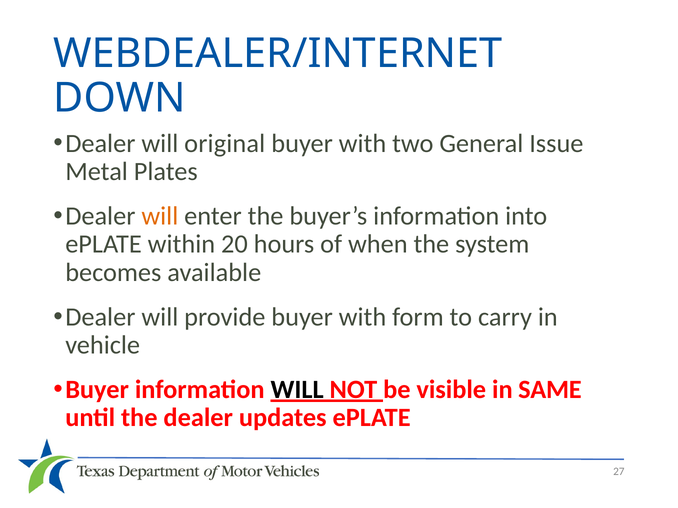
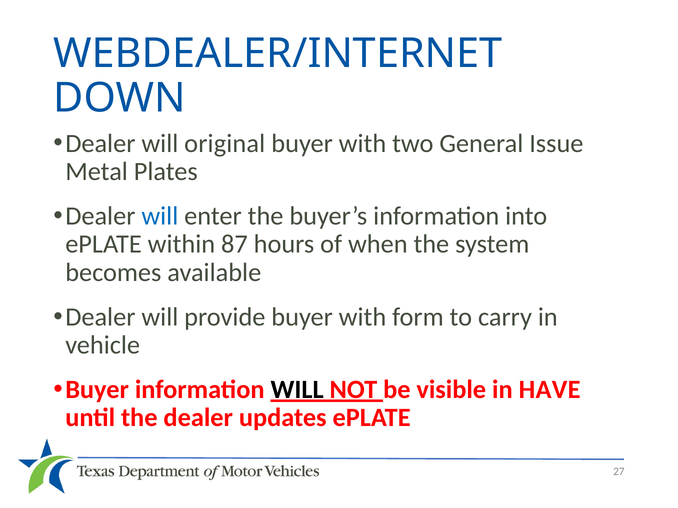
will at (160, 216) colour: orange -> blue
20: 20 -> 87
SAME: SAME -> HAVE
